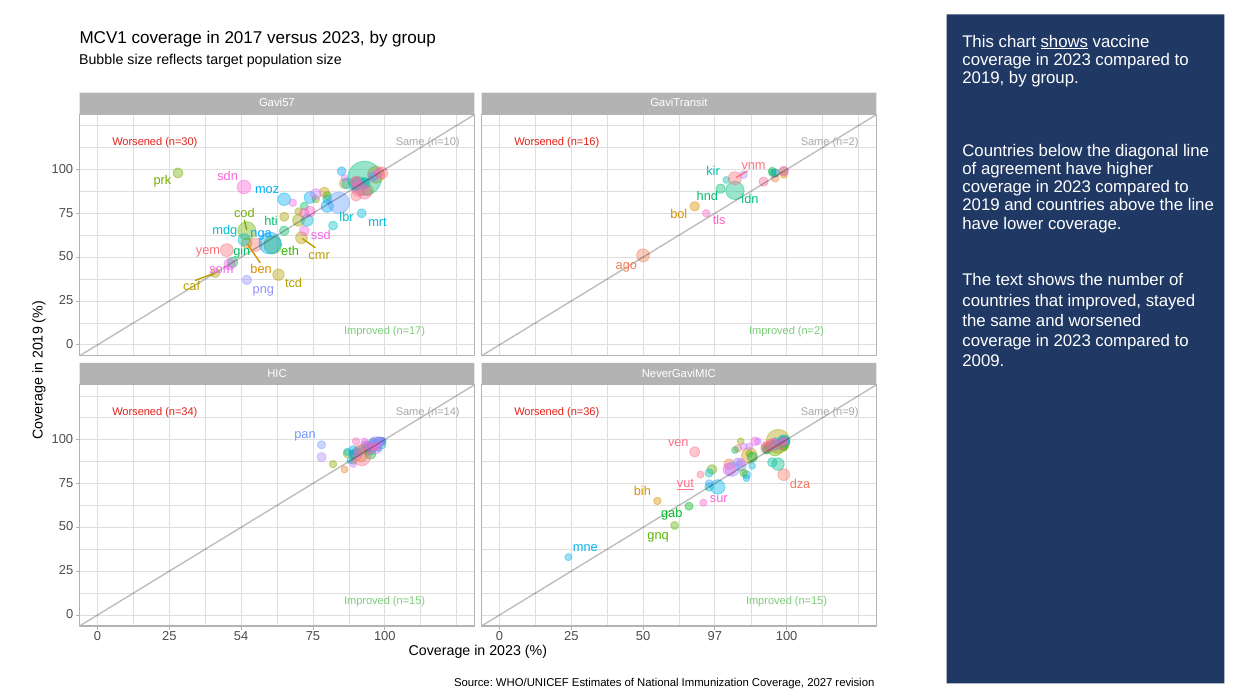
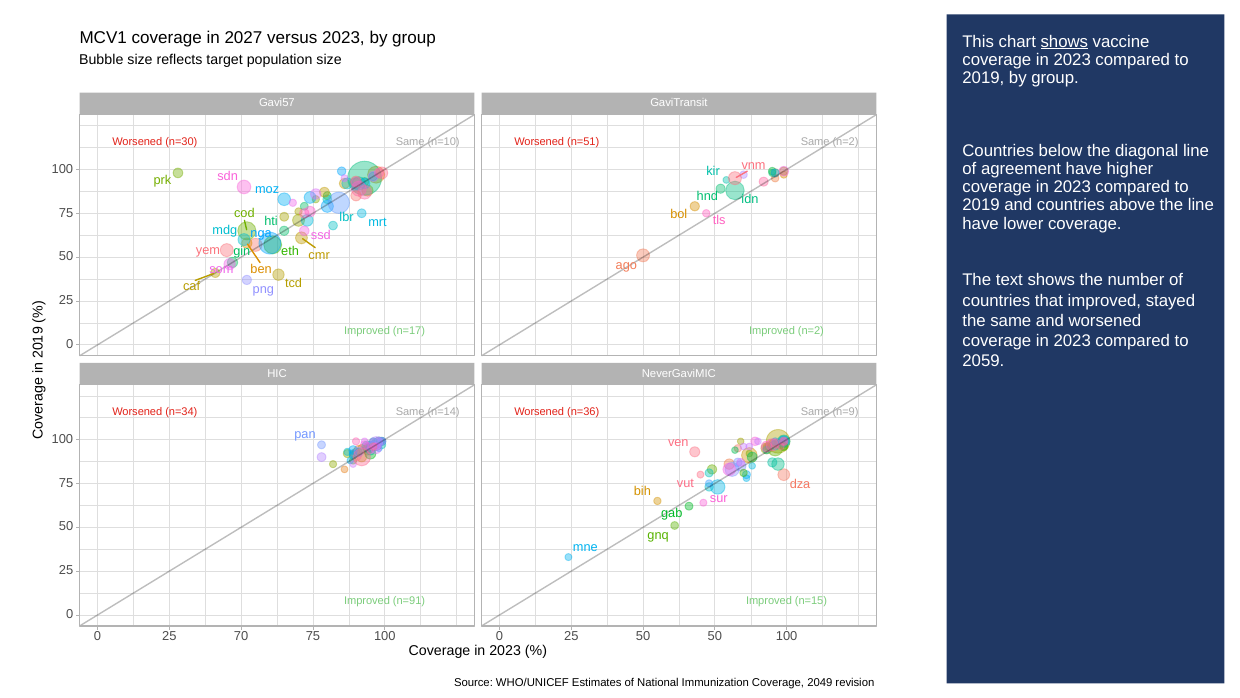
2017: 2017 -> 2027
n=16: n=16 -> n=51
2009: 2009 -> 2059
vut underline: present -> none
n=15 at (409, 601): n=15 -> n=91
54: 54 -> 70
50 97: 97 -> 50
2027: 2027 -> 2049
